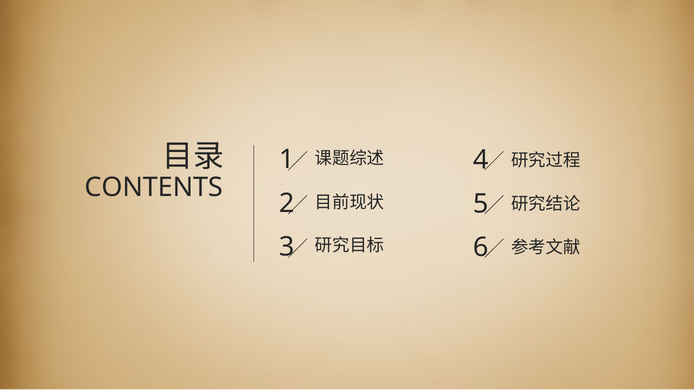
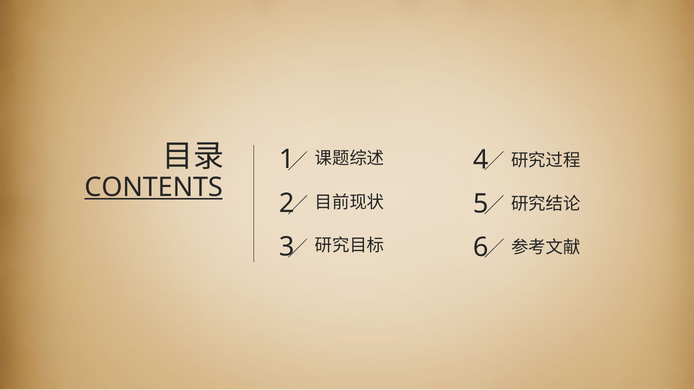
CONTENTS underline: none -> present
